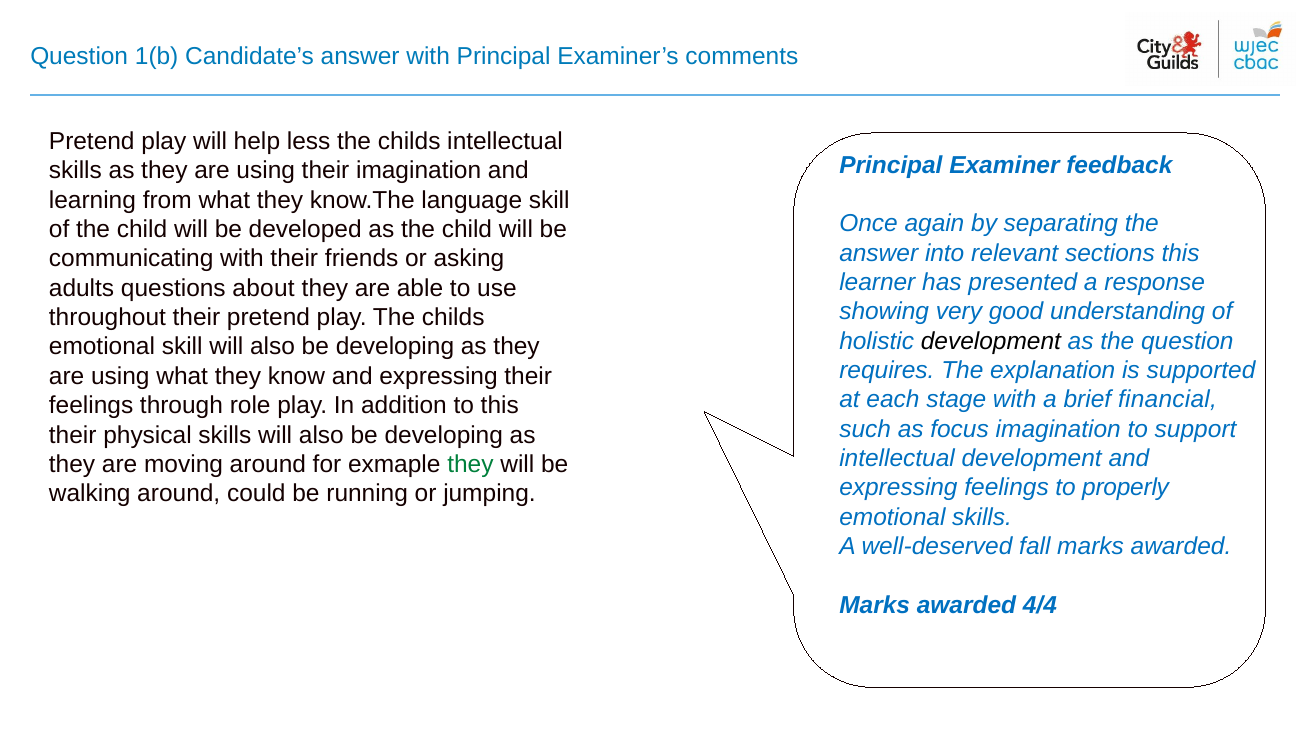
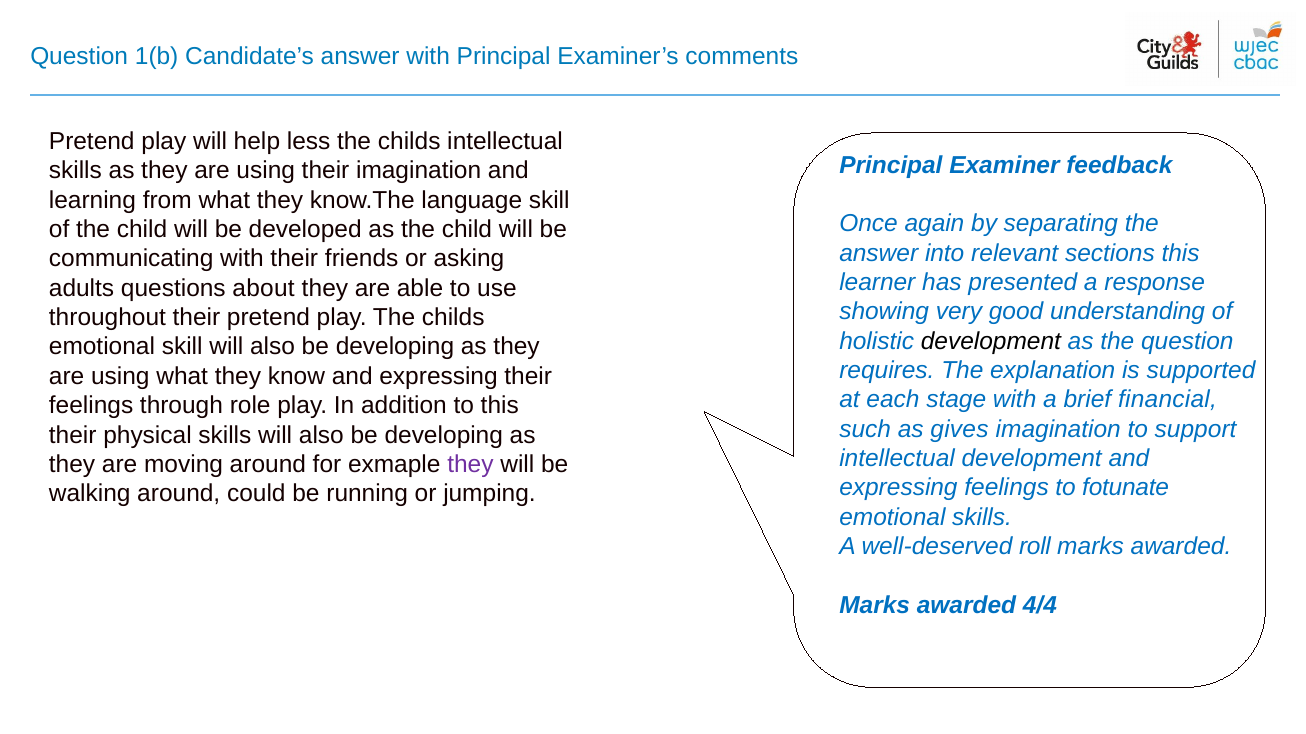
focus: focus -> gives
they at (470, 465) colour: green -> purple
properly: properly -> fotunate
fall: fall -> roll
